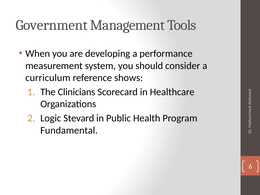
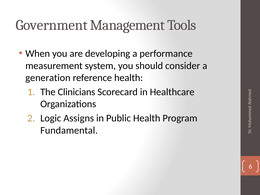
curriculum: curriculum -> generation
reference shows: shows -> health
Stevard: Stevard -> Assigns
